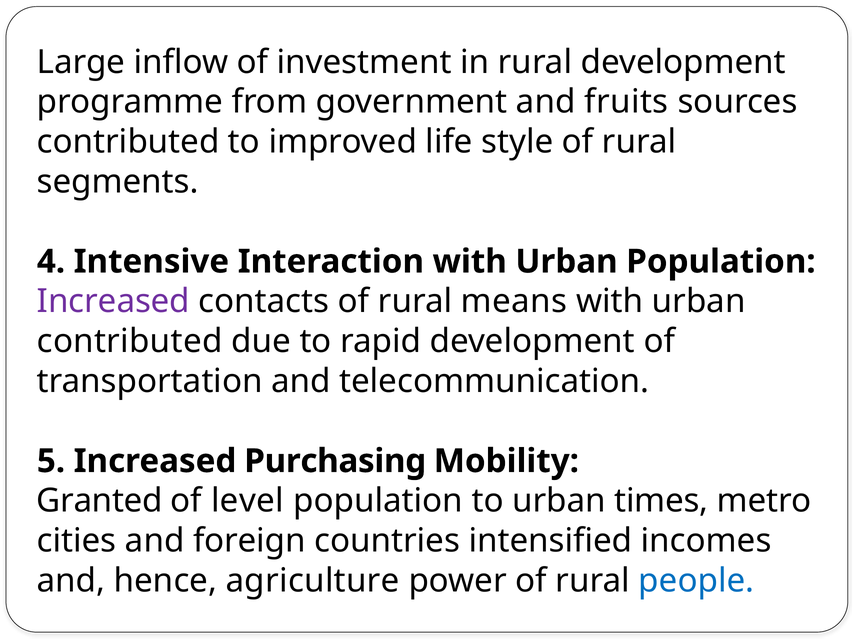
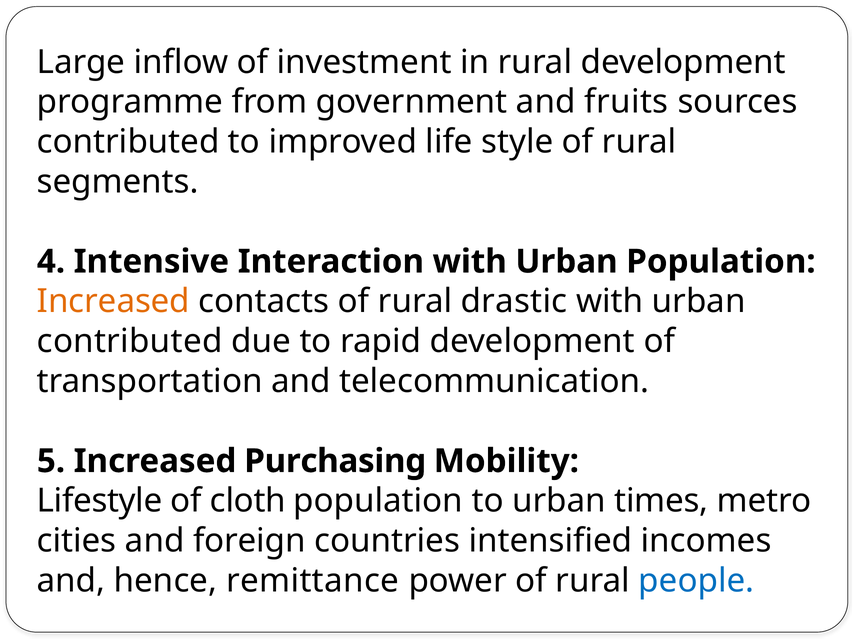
Increased at (113, 301) colour: purple -> orange
means: means -> drastic
Granted: Granted -> Lifestyle
level: level -> cloth
agriculture: agriculture -> remittance
